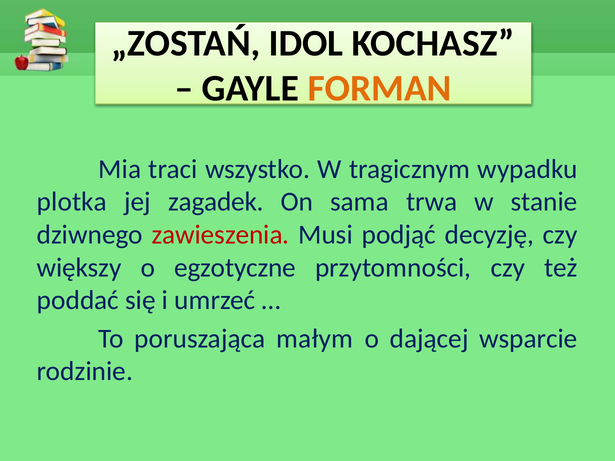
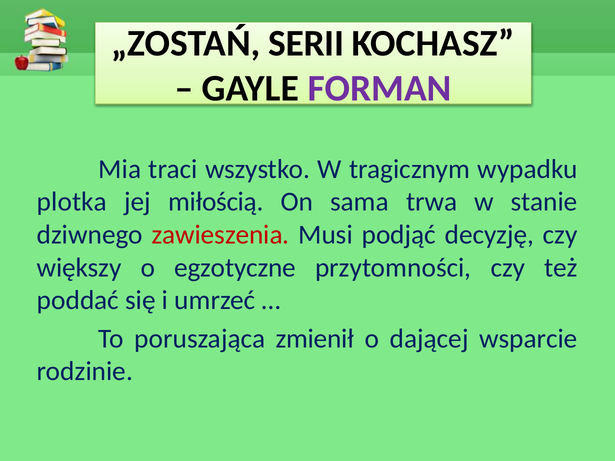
IDOL: IDOL -> SERII
FORMAN colour: orange -> purple
zagadek: zagadek -> miłością
małym: małym -> zmienił
